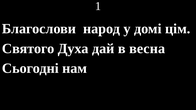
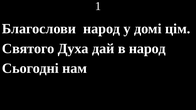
в весна: весна -> народ
